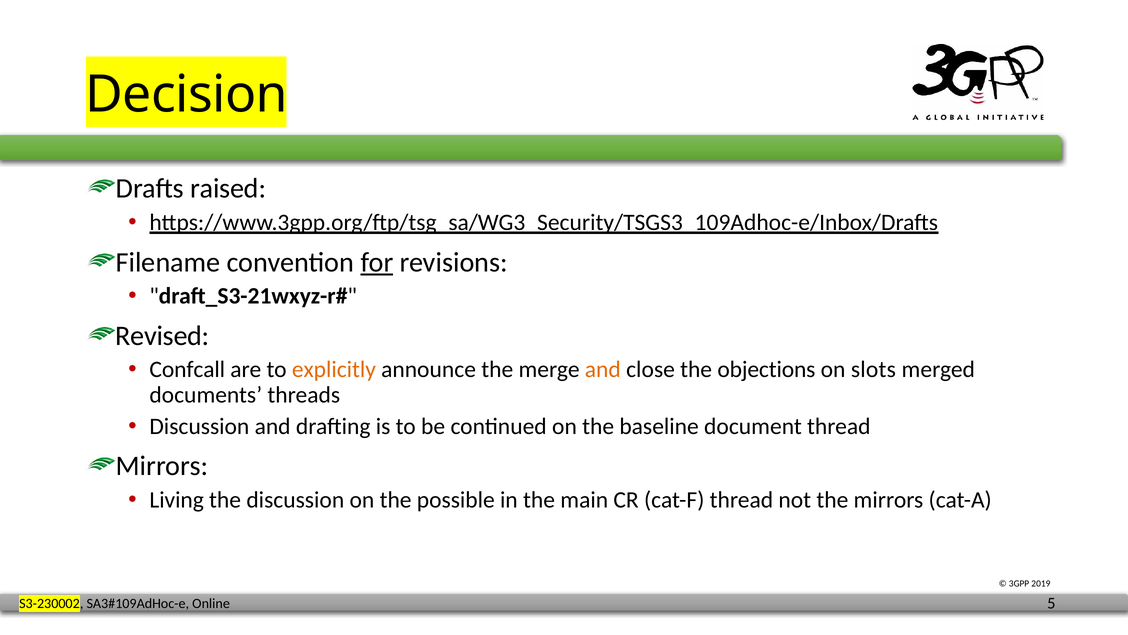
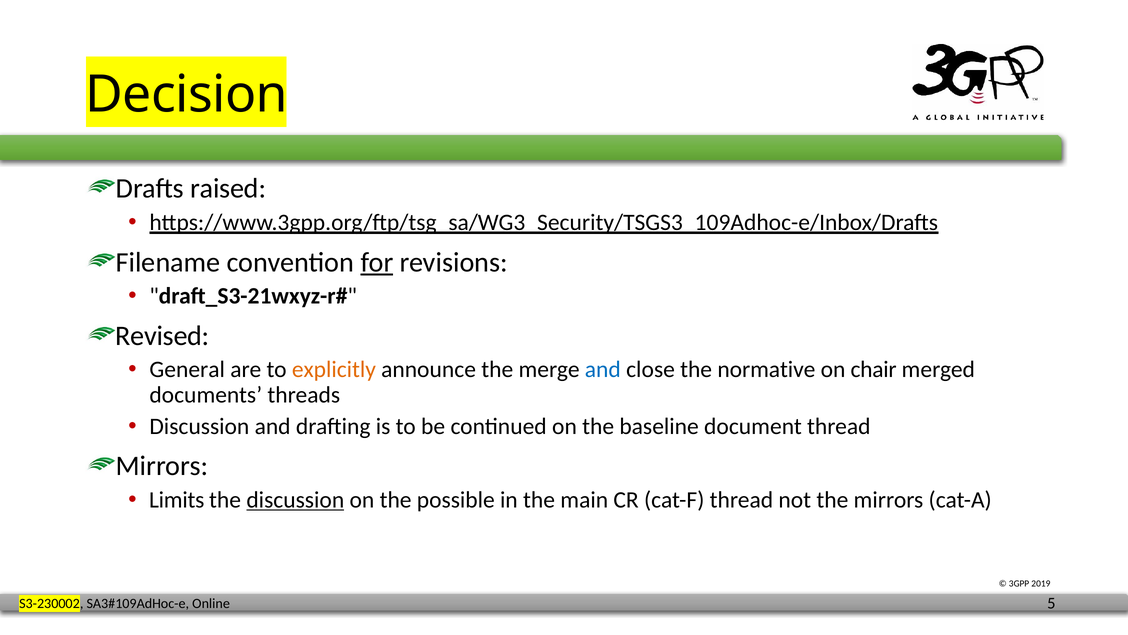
Confcall: Confcall -> General
and at (603, 369) colour: orange -> blue
objections: objections -> normative
slots: slots -> chair
Living: Living -> Limits
discussion at (295, 499) underline: none -> present
